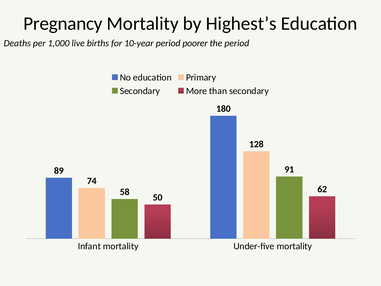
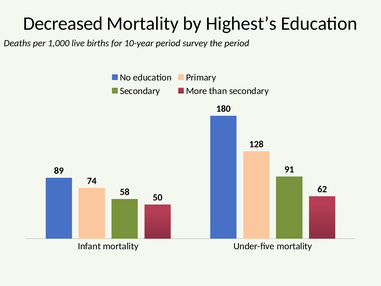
Pregnancy: Pregnancy -> Decreased
poorer: poorer -> survey
